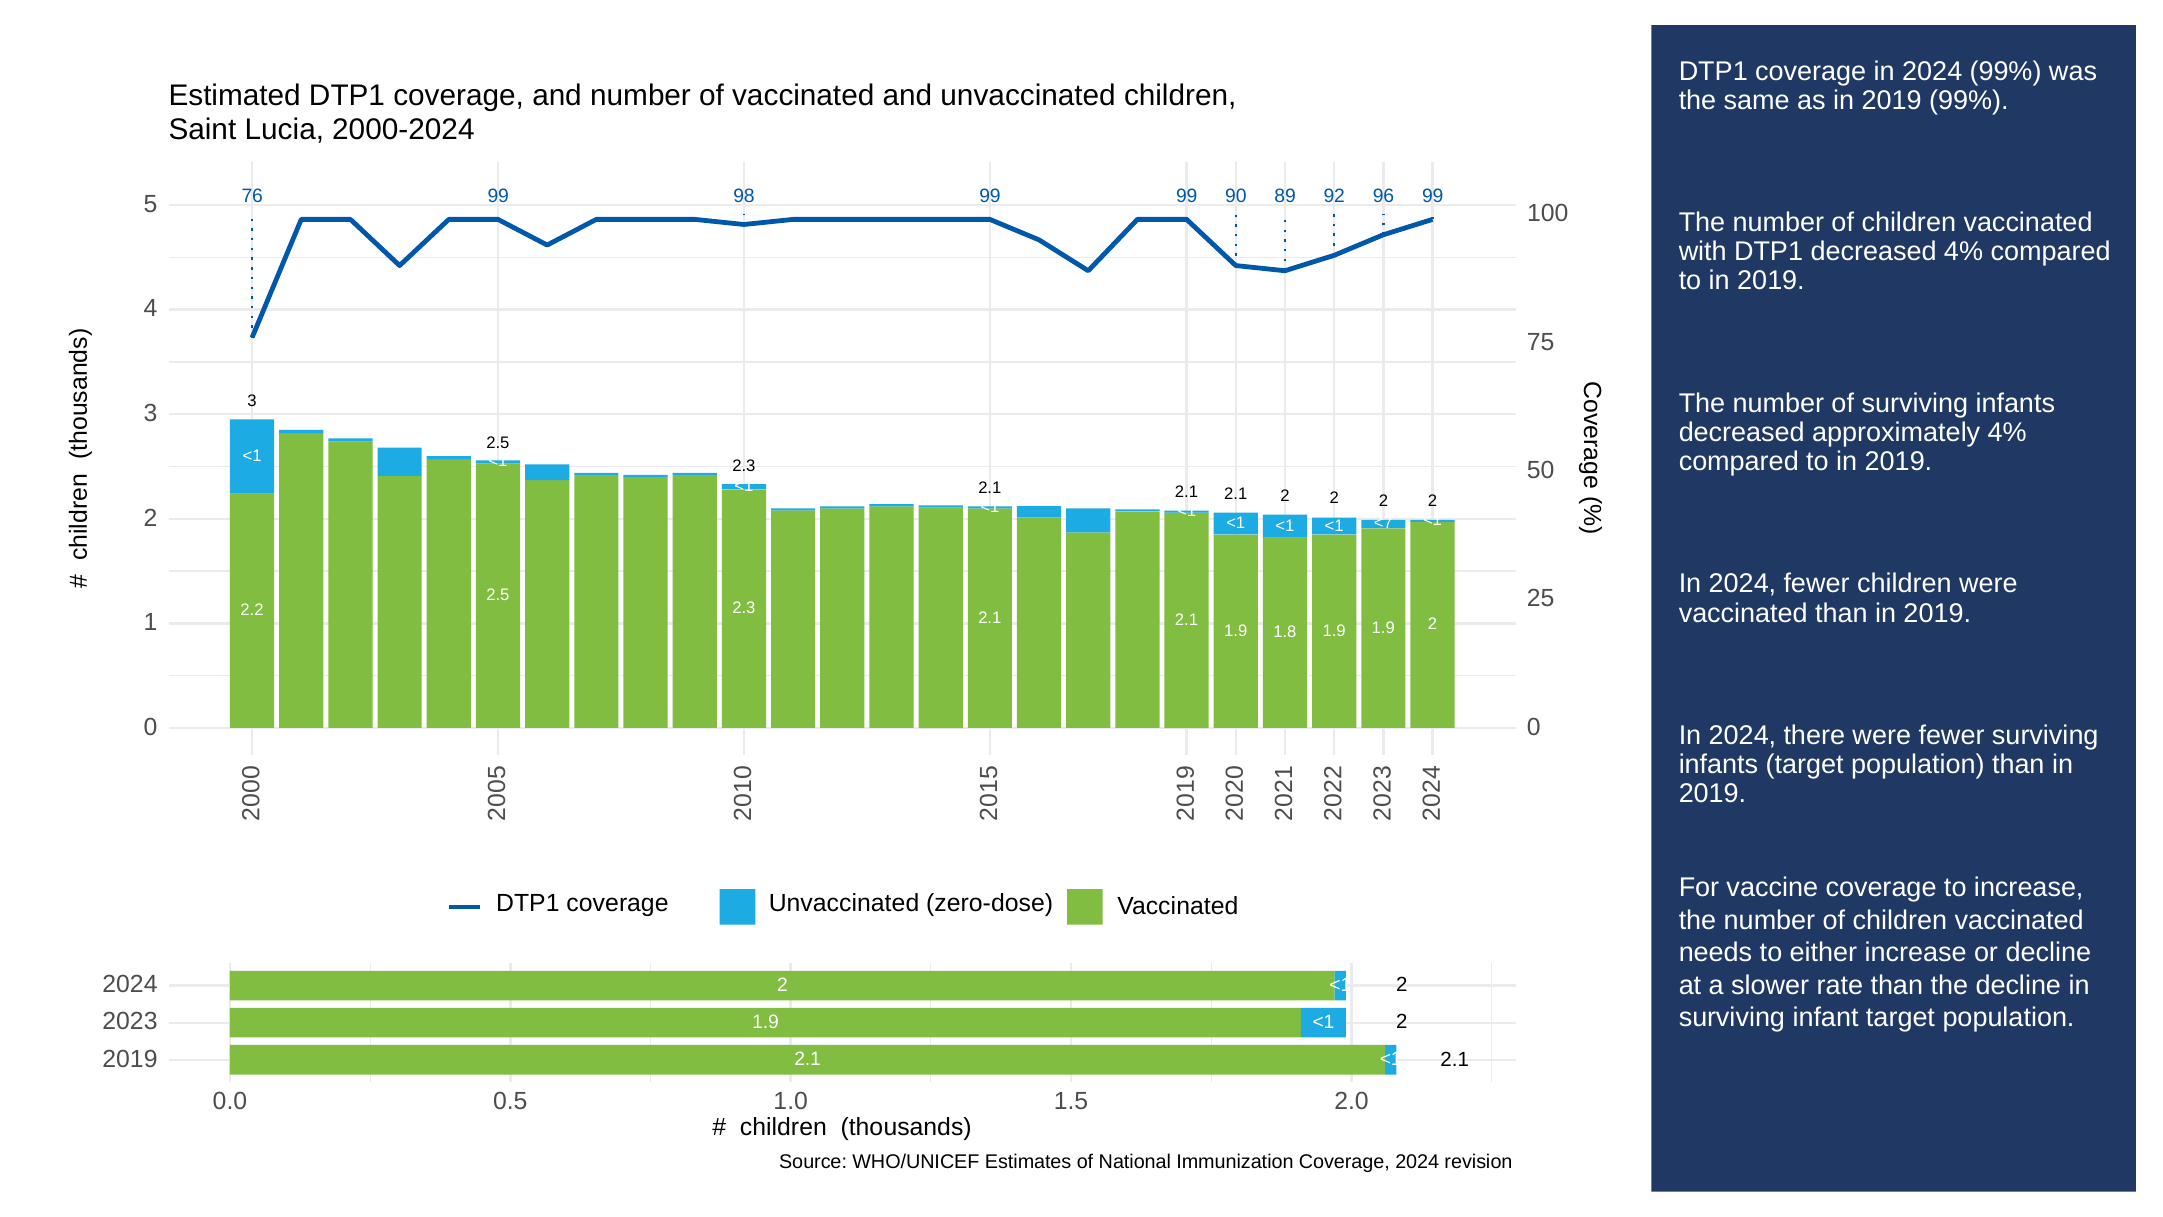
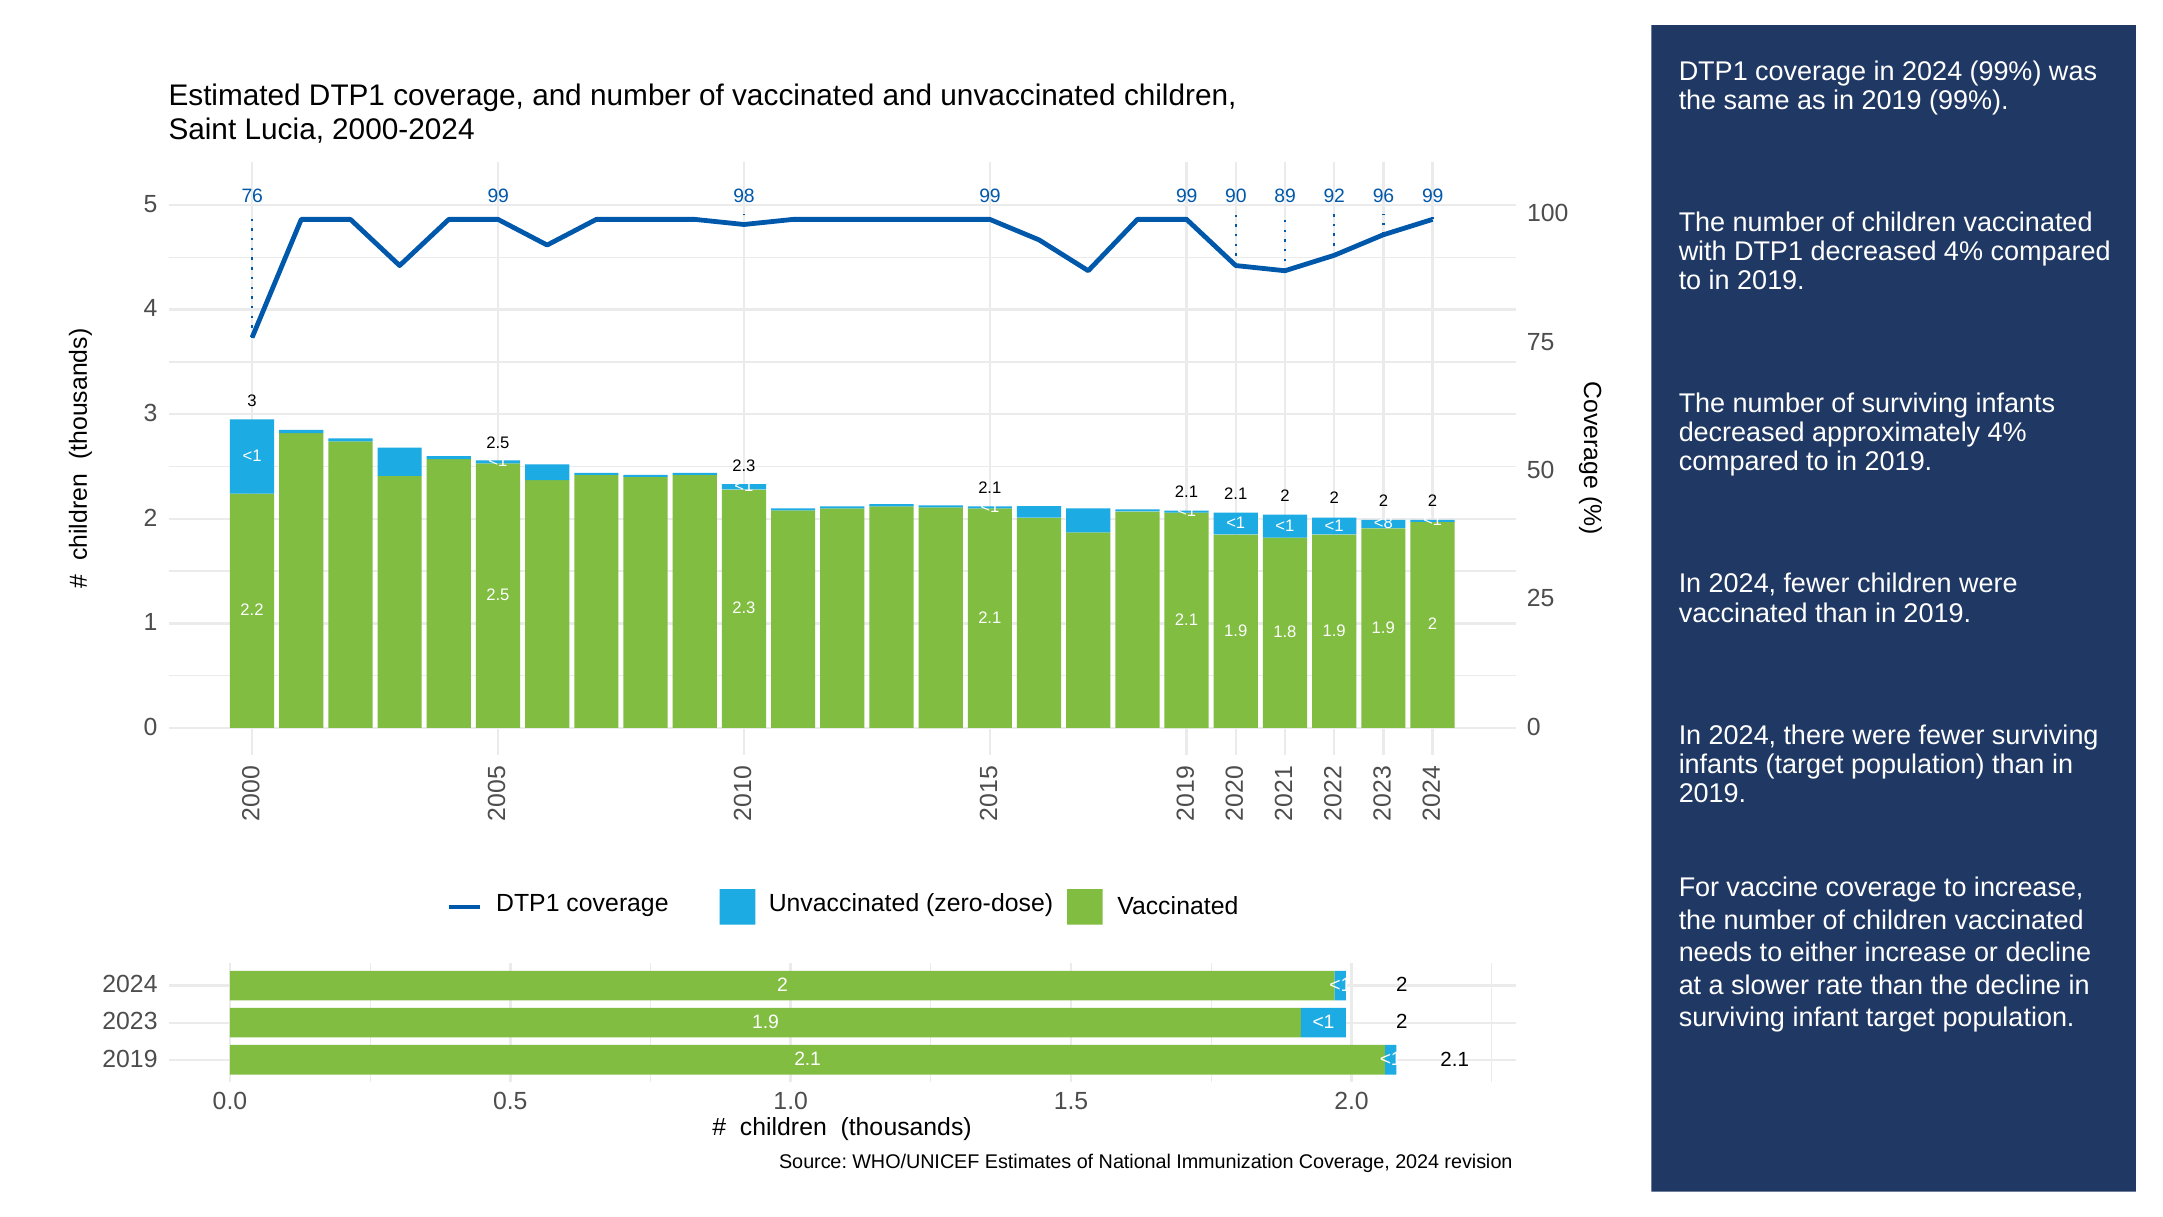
<7: <7 -> <8
